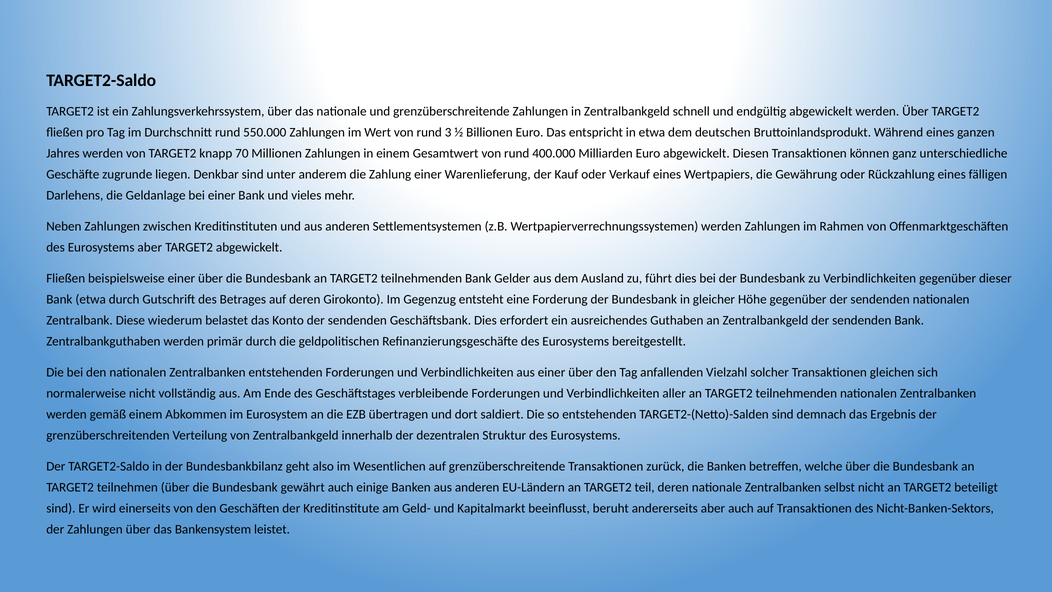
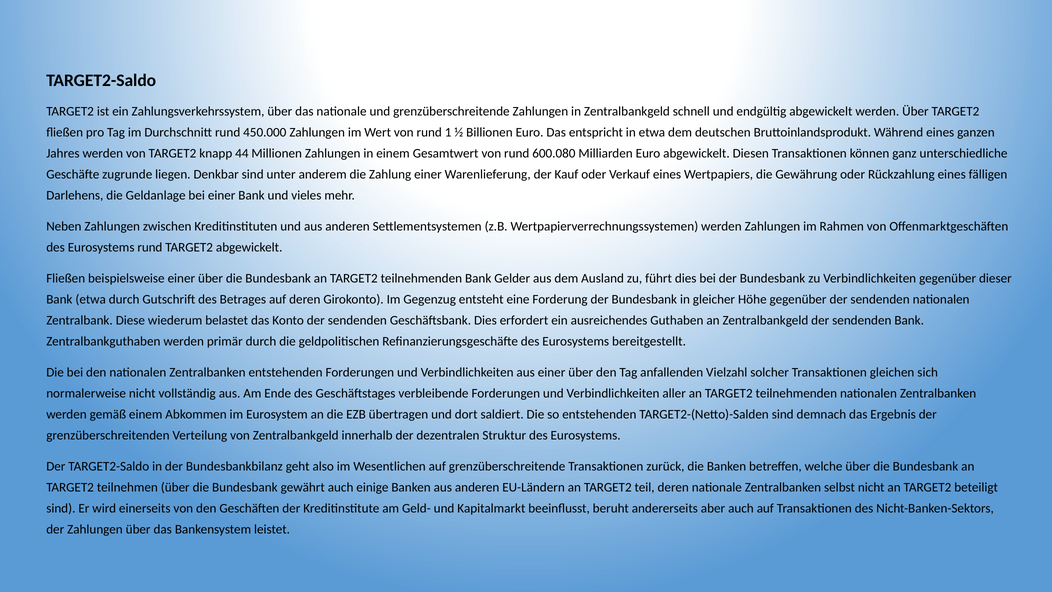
550.000: 550.000 -> 450.000
3: 3 -> 1
70: 70 -> 44
400.000: 400.000 -> 600.080
Eurosystems aber: aber -> rund
